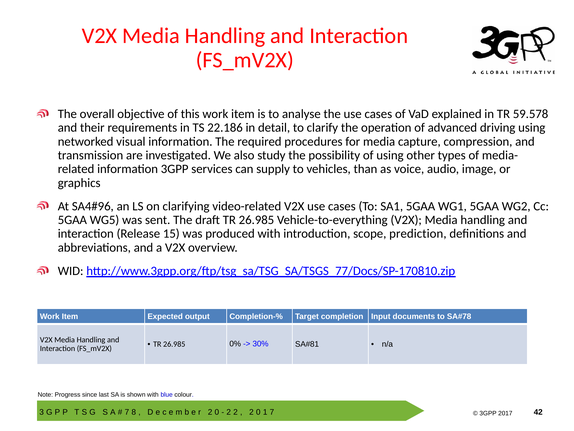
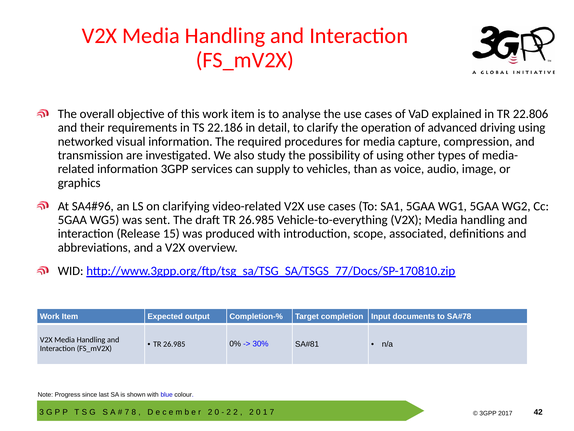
59.578: 59.578 -> 22.806
prediction: prediction -> associated
